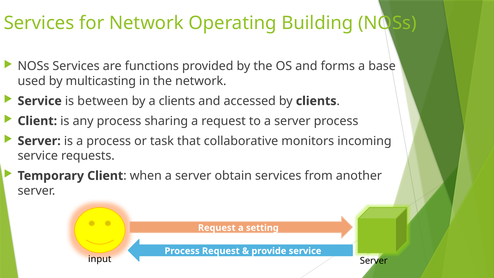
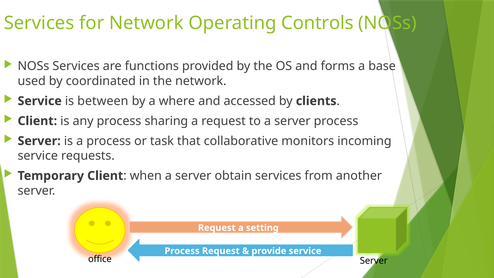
Building: Building -> Controls
multicasting: multicasting -> coordinated
a clients: clients -> where
input: input -> office
